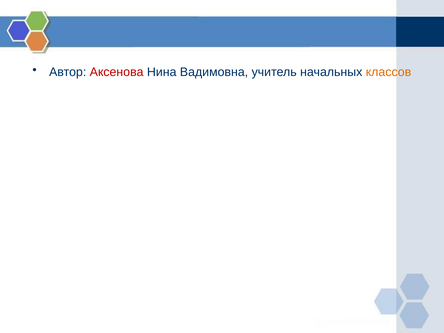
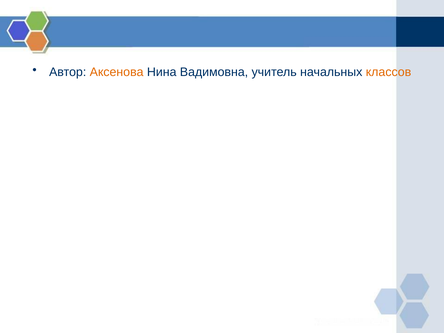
Аксенова colour: red -> orange
